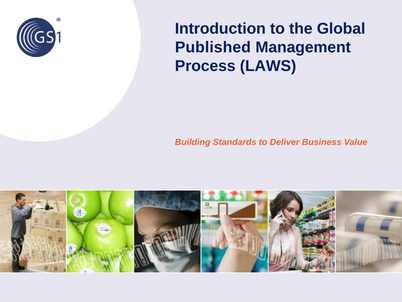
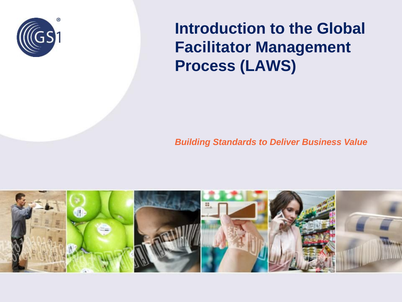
Published: Published -> Facilitator
